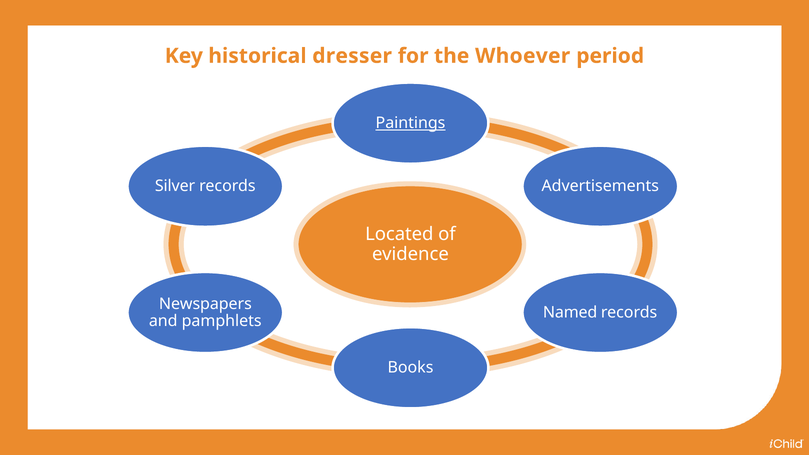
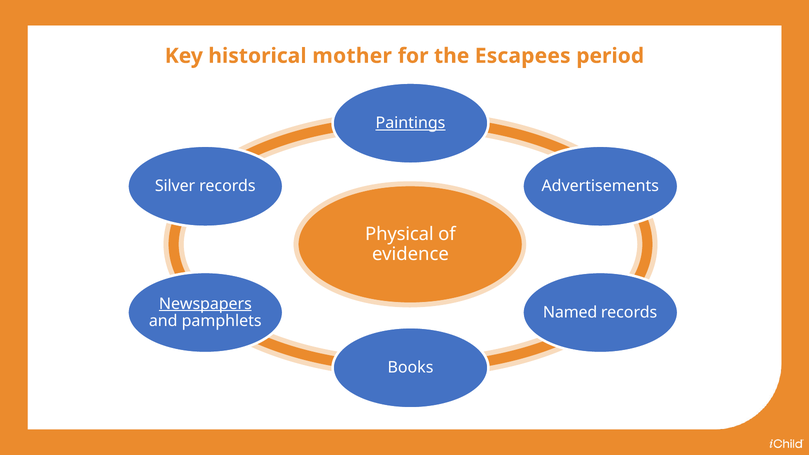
dresser: dresser -> mother
Whoever: Whoever -> Escapees
Located: Located -> Physical
Newspapers underline: none -> present
